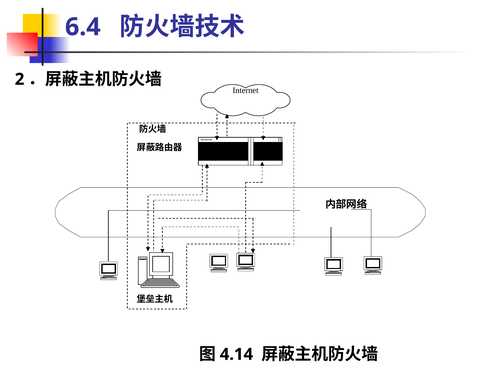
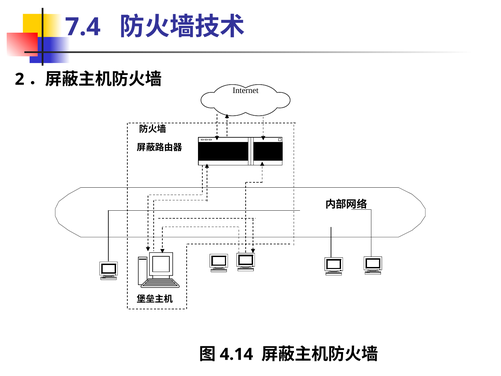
6.4: 6.4 -> 7.4
